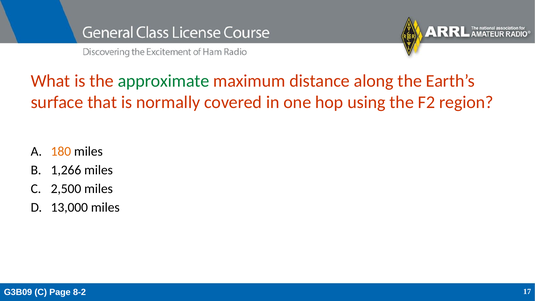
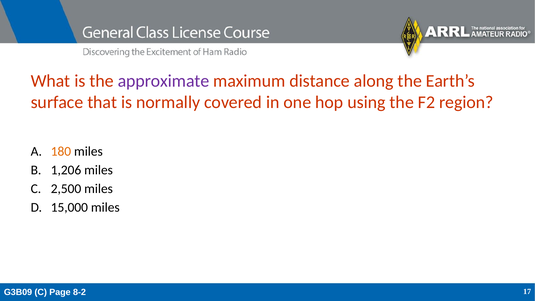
approximate colour: green -> purple
1,266: 1,266 -> 1,206
13,000: 13,000 -> 15,000
